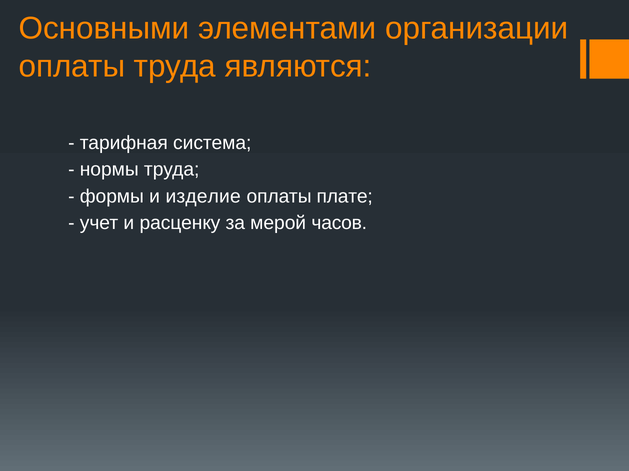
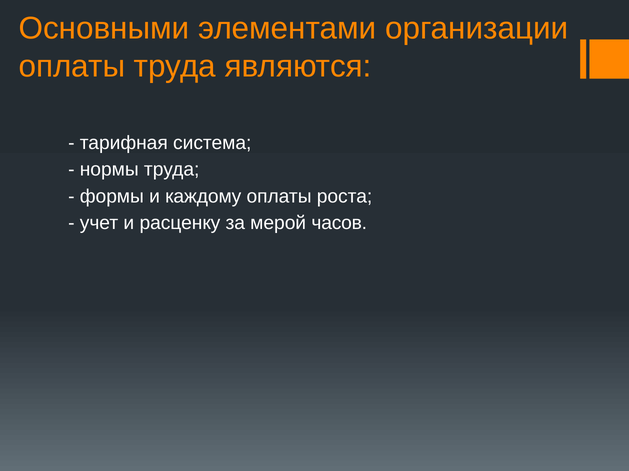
изделие: изделие -> каждому
плате: плате -> роста
